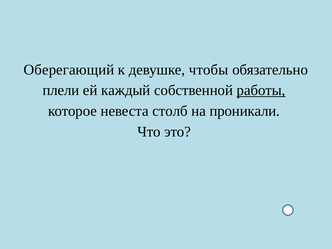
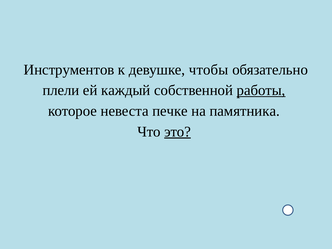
Оберегающий: Оберегающий -> Инструментов
столб: столб -> печке
проникали: проникали -> памятника
это underline: none -> present
